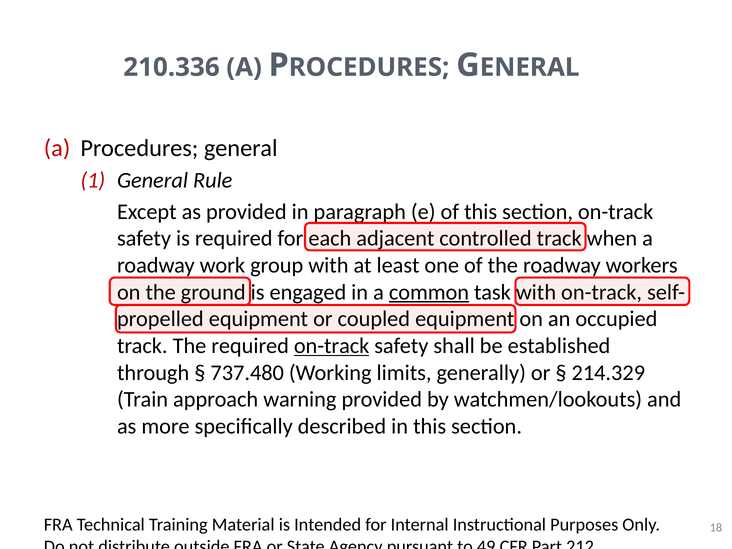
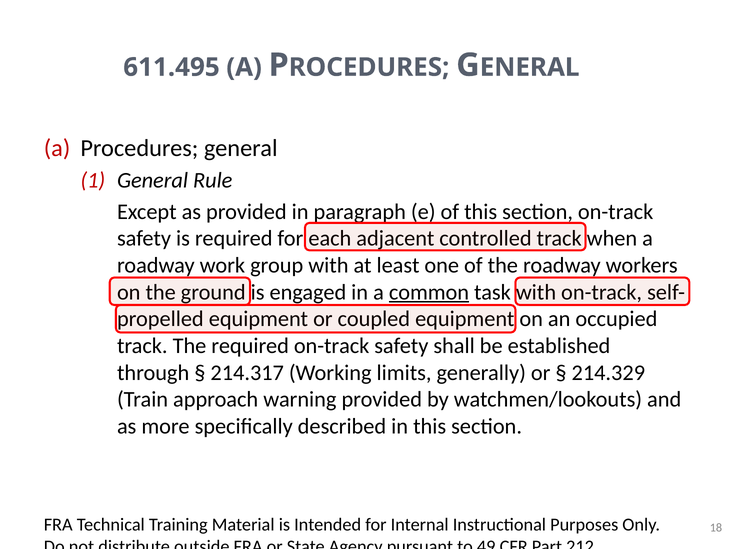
210.336: 210.336 -> 611.495
on-track at (332, 346) underline: present -> none
737.480: 737.480 -> 214.317
